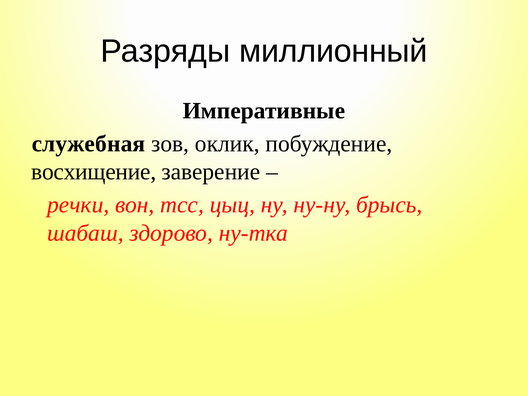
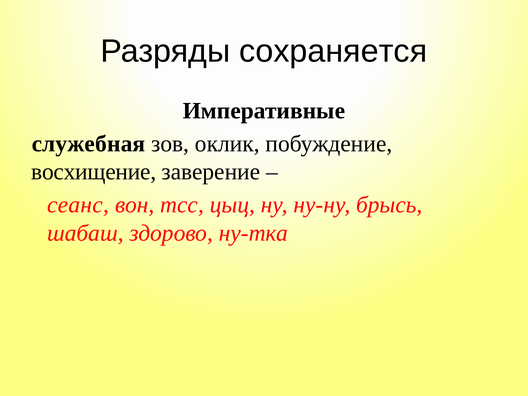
миллионный: миллионный -> сохраняется
речки: речки -> сеанс
